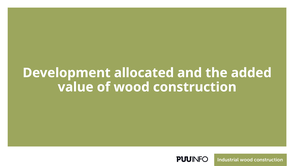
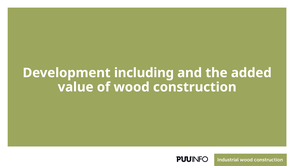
allocated: allocated -> including
